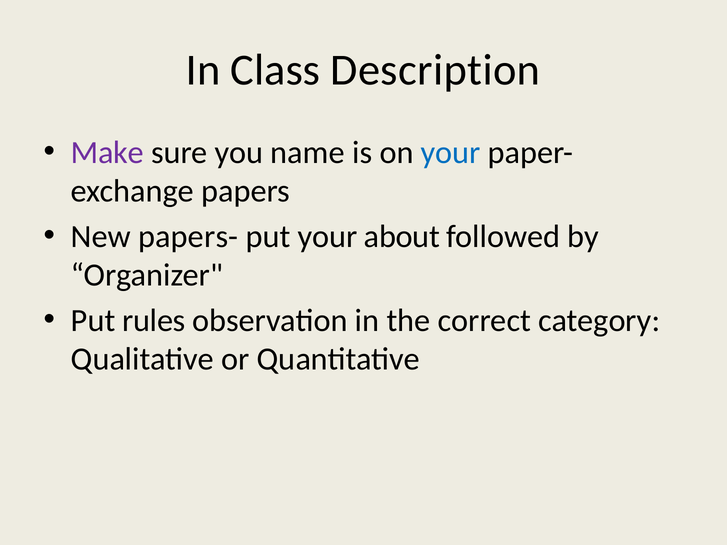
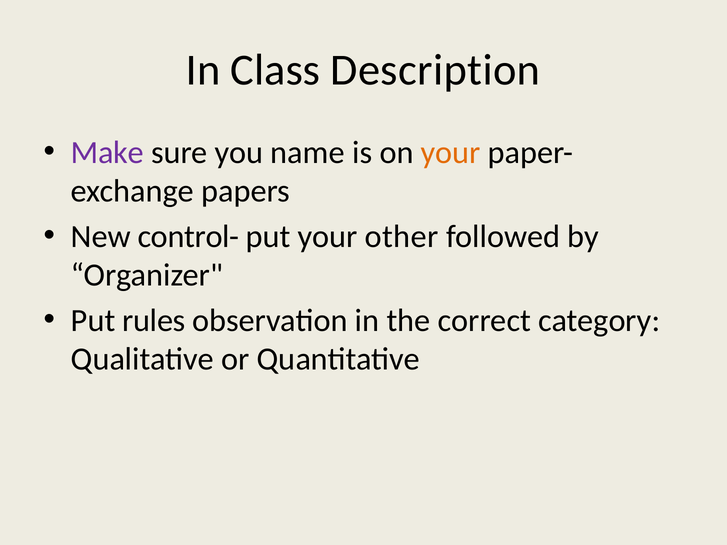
your at (451, 153) colour: blue -> orange
papers-: papers- -> control-
about: about -> other
